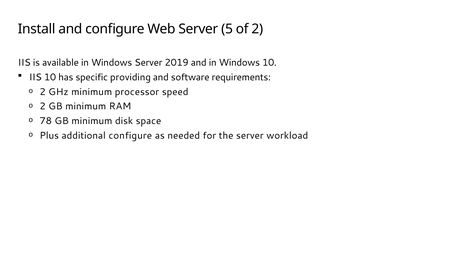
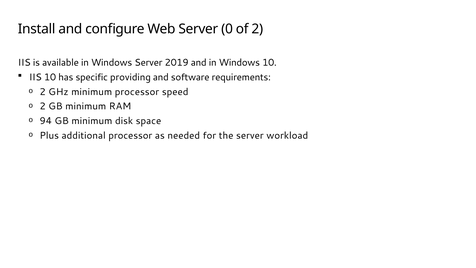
5: 5 -> 0
78: 78 -> 94
additional configure: configure -> processor
